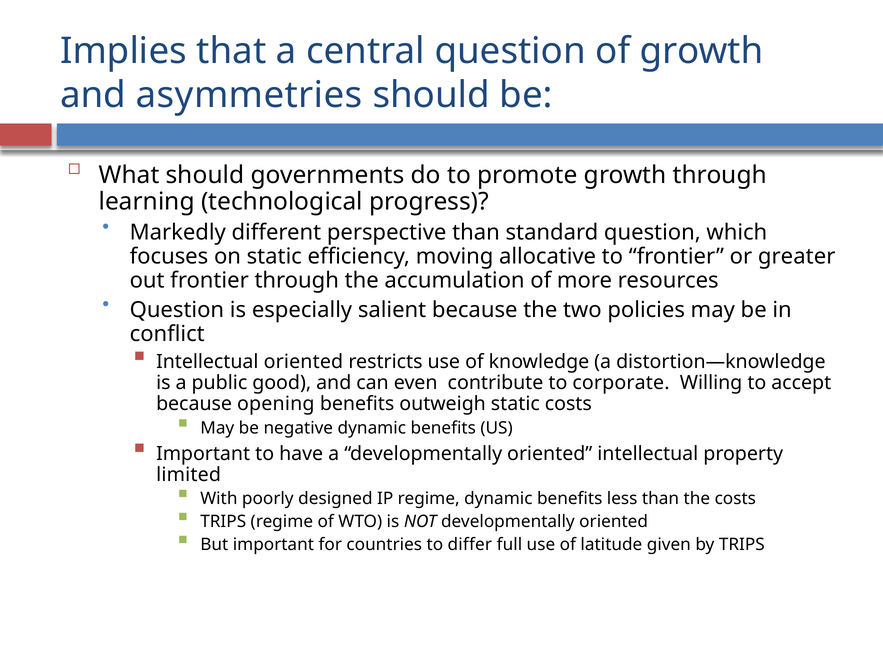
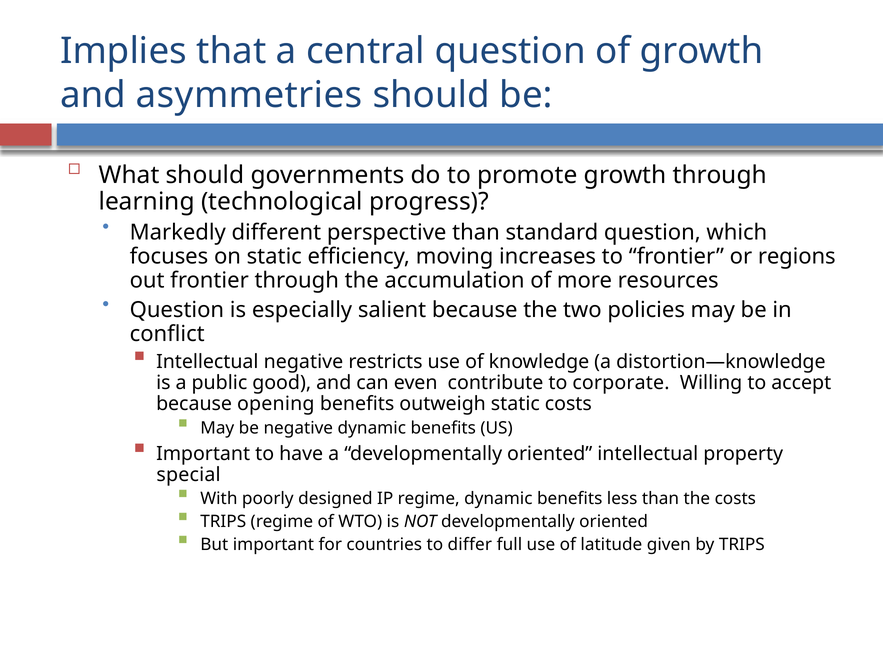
allocative: allocative -> increases
greater: greater -> regions
Intellectual oriented: oriented -> negative
limited: limited -> special
